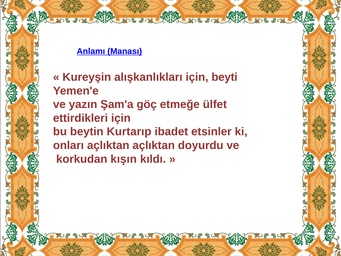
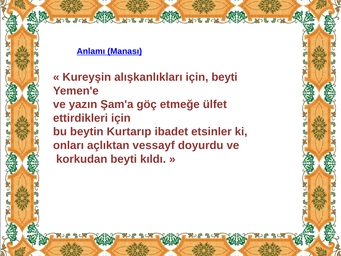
açlıktan açlıktan: açlıktan -> vessayf
korkudan kışın: kışın -> beyti
